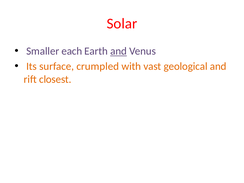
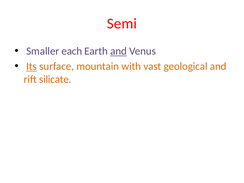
Solar: Solar -> Semi
Its underline: none -> present
crumpled: crumpled -> mountain
closest: closest -> silicate
